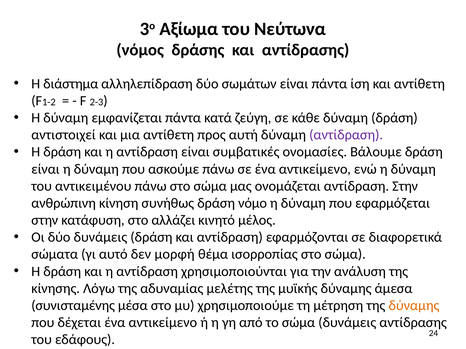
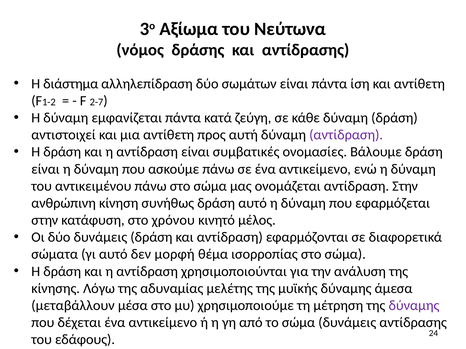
2-3: 2-3 -> 2-7
δράση νόμο: νόμο -> αυτό
αλλάζει: αλλάζει -> χρόνου
συνισταμένης: συνισταμένης -> μεταβάλλουν
δύναμης at (414, 306) colour: orange -> purple
